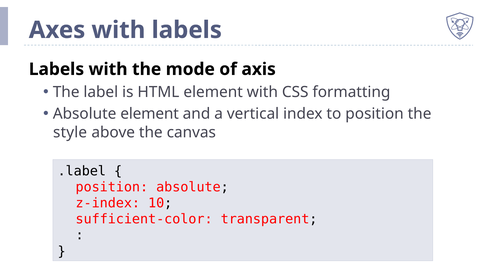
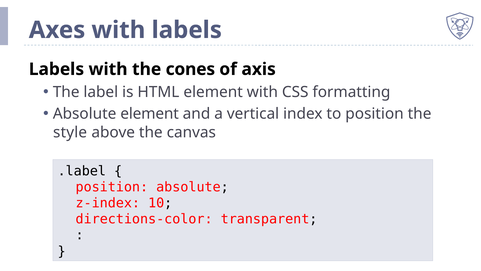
mode: mode -> cones
sufficient-color: sufficient-color -> directions-color
